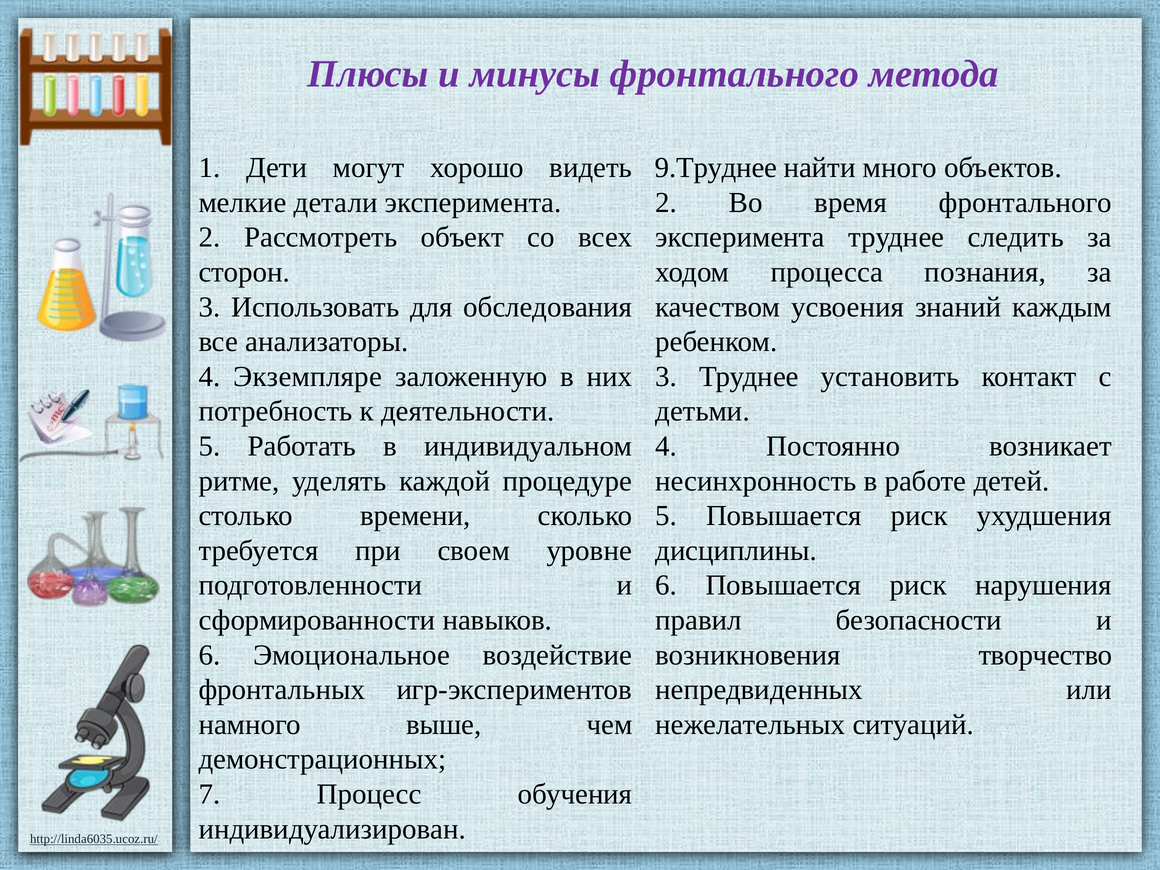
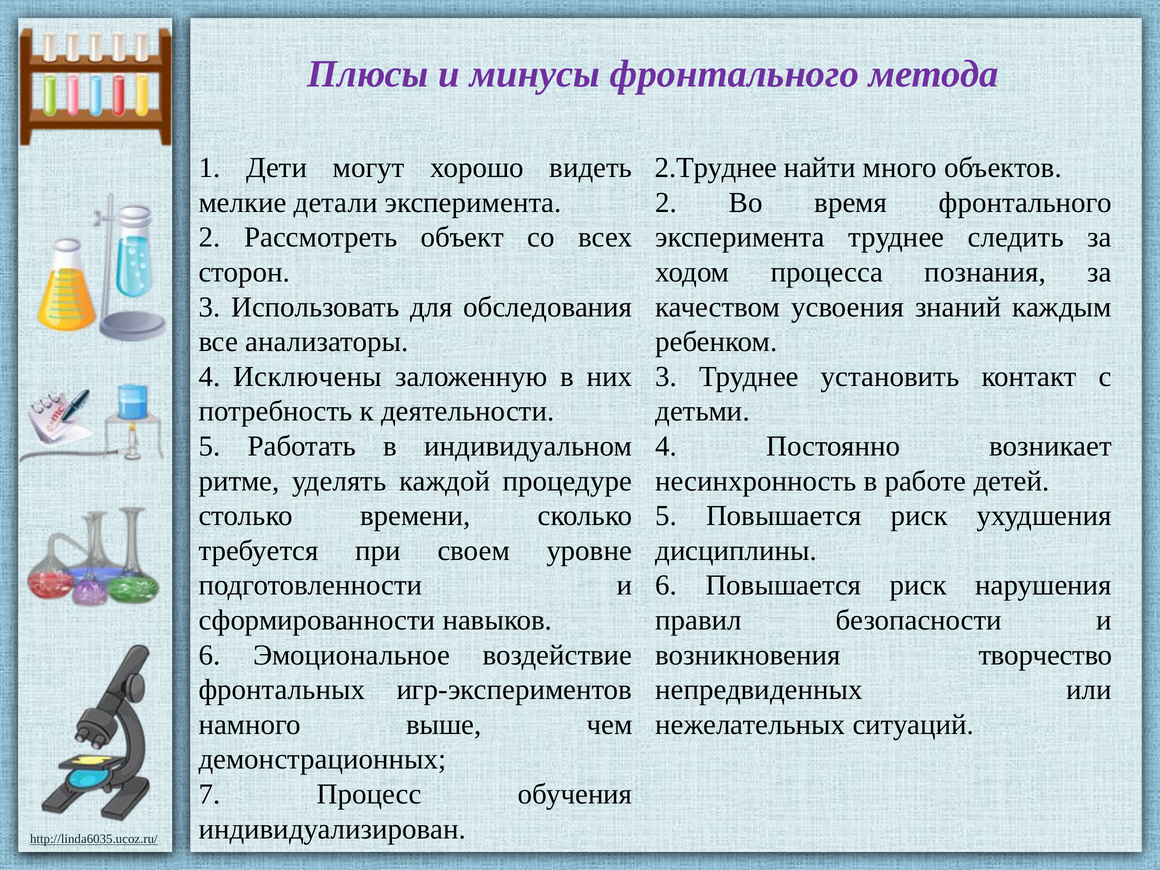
9.Труднее: 9.Труднее -> 2.Труднее
Экземпляре: Экземпляре -> Исключены
